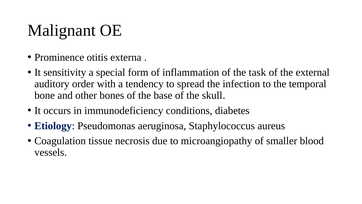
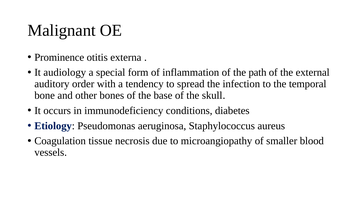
sensitivity: sensitivity -> audiology
task: task -> path
